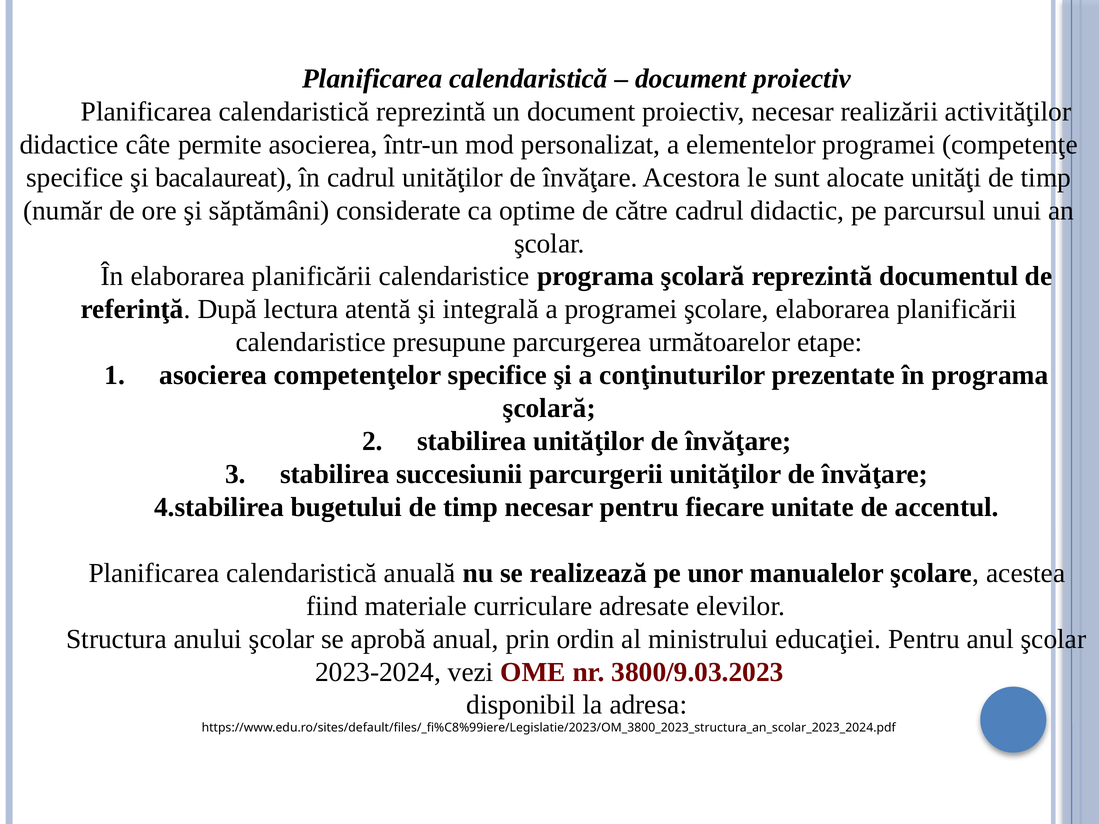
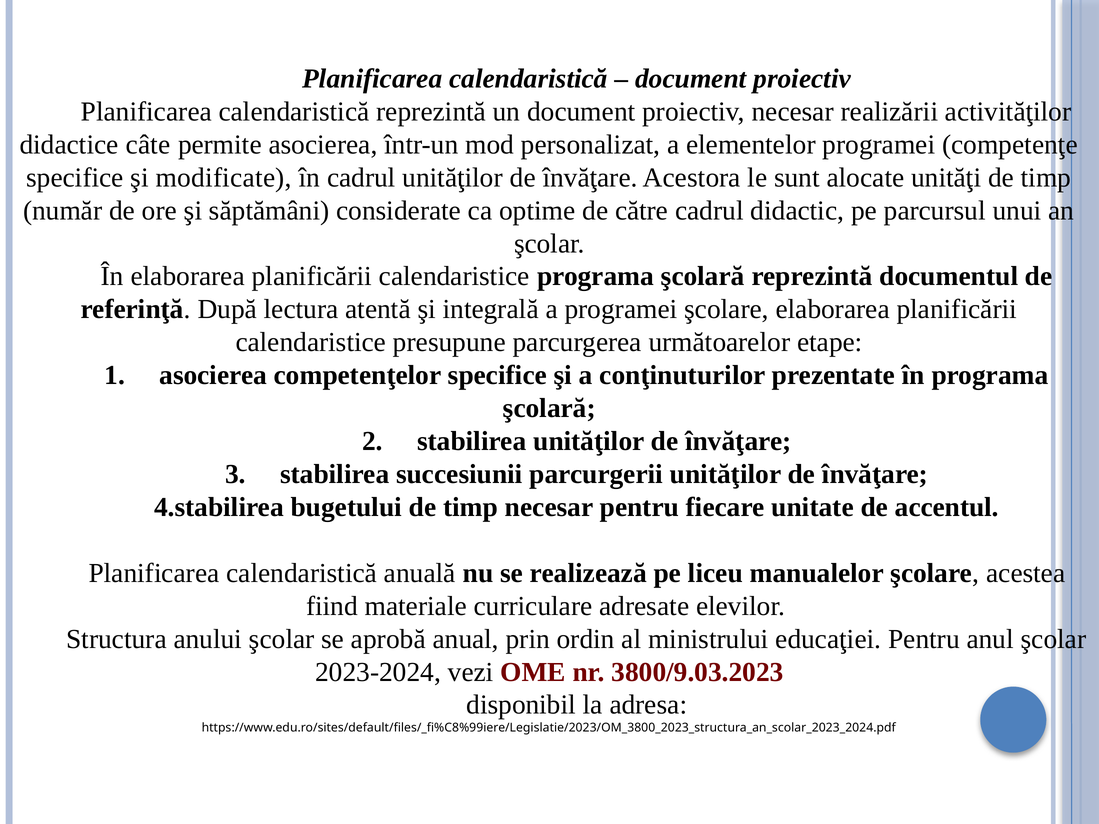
bacalaureat: bacalaureat -> modificate
unor: unor -> liceu
